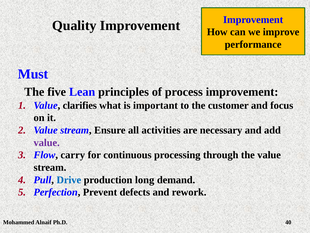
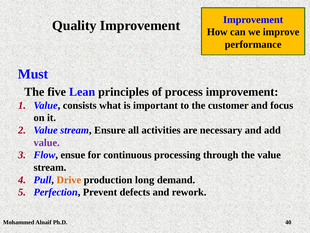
clarifies: clarifies -> consists
carry: carry -> ensue
Drive colour: blue -> orange
